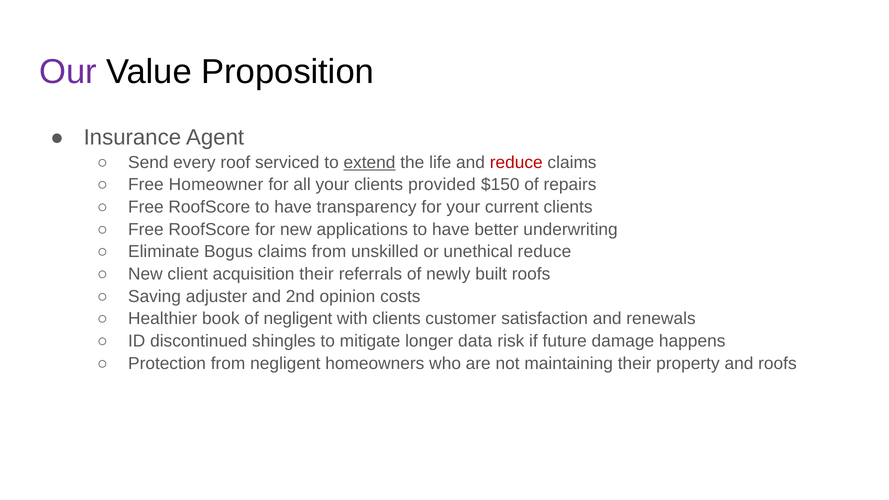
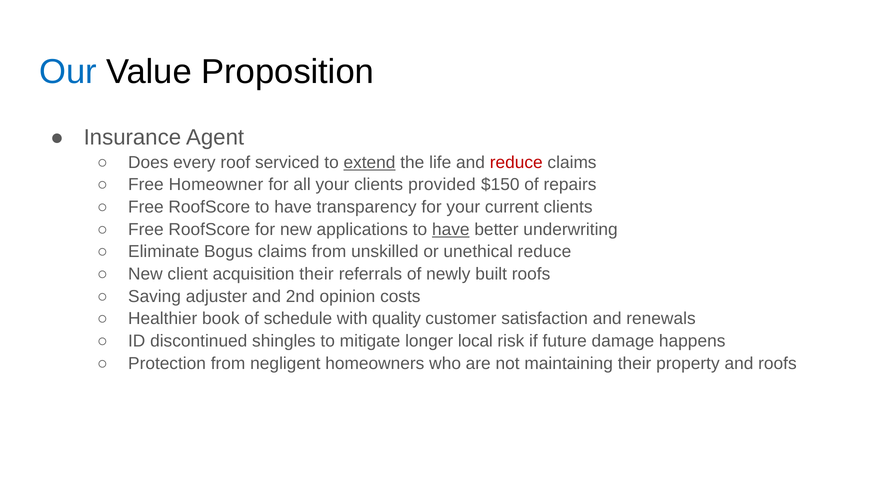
Our colour: purple -> blue
Send: Send -> Does
have at (451, 229) underline: none -> present
of negligent: negligent -> schedule
with clients: clients -> quality
data: data -> local
